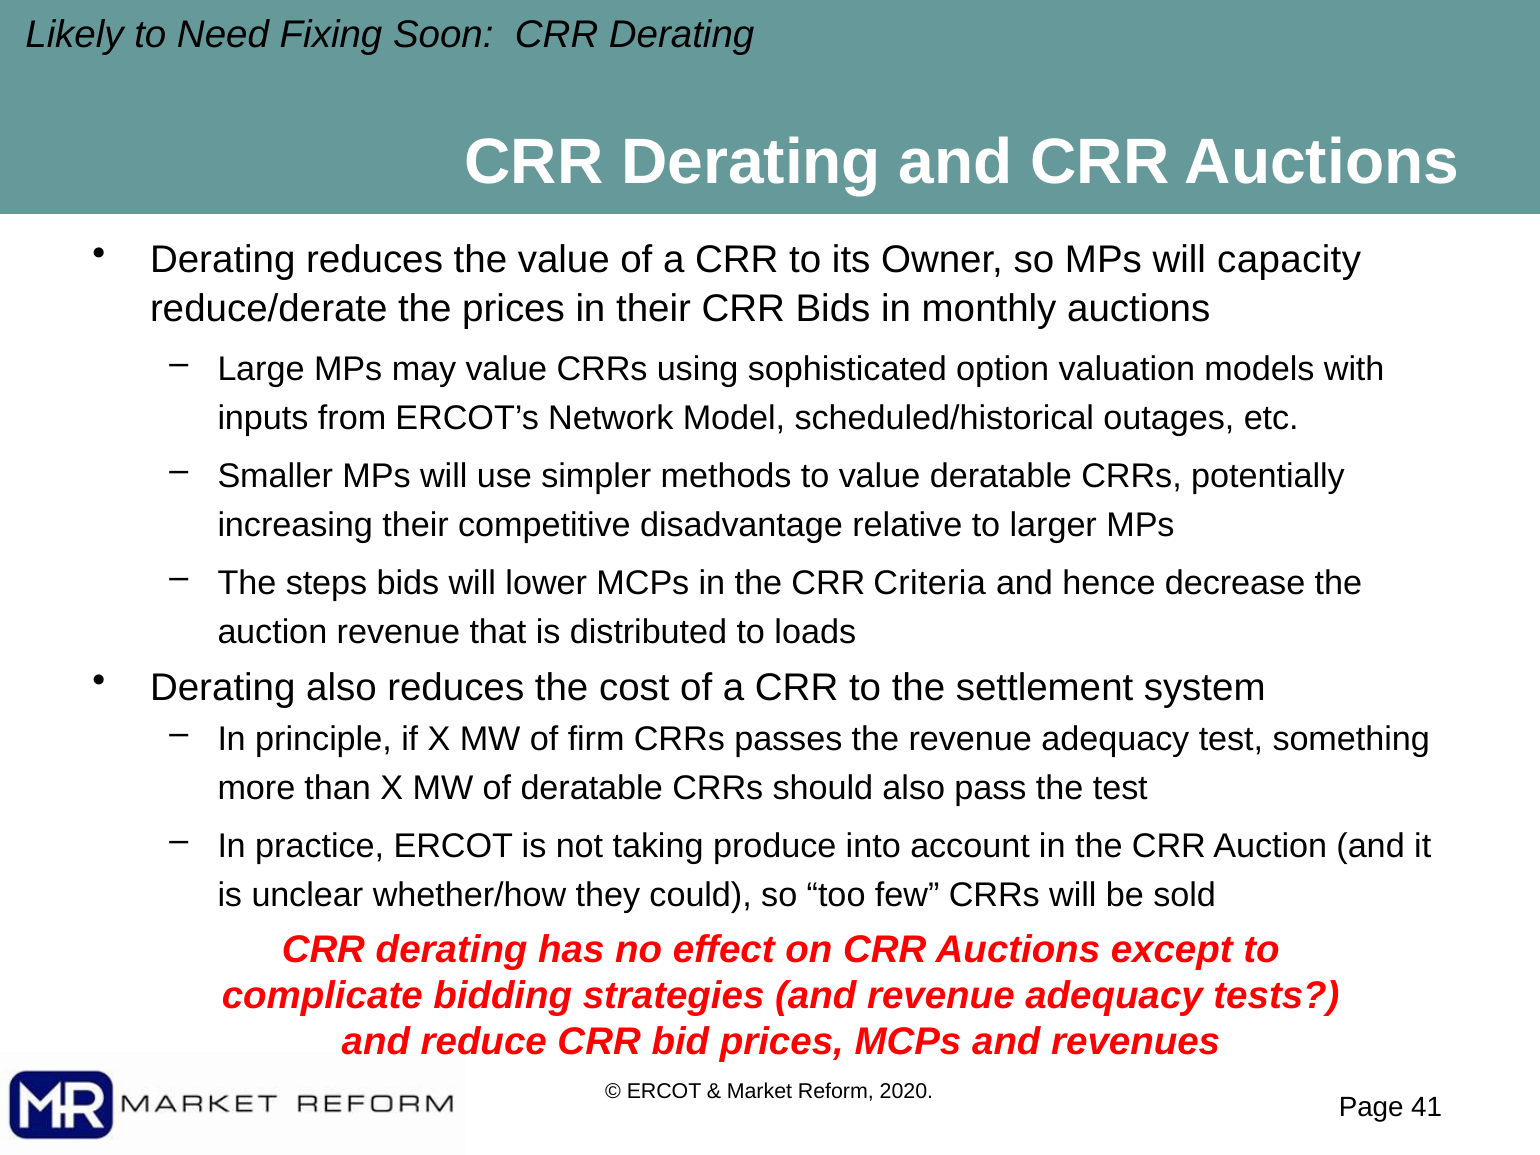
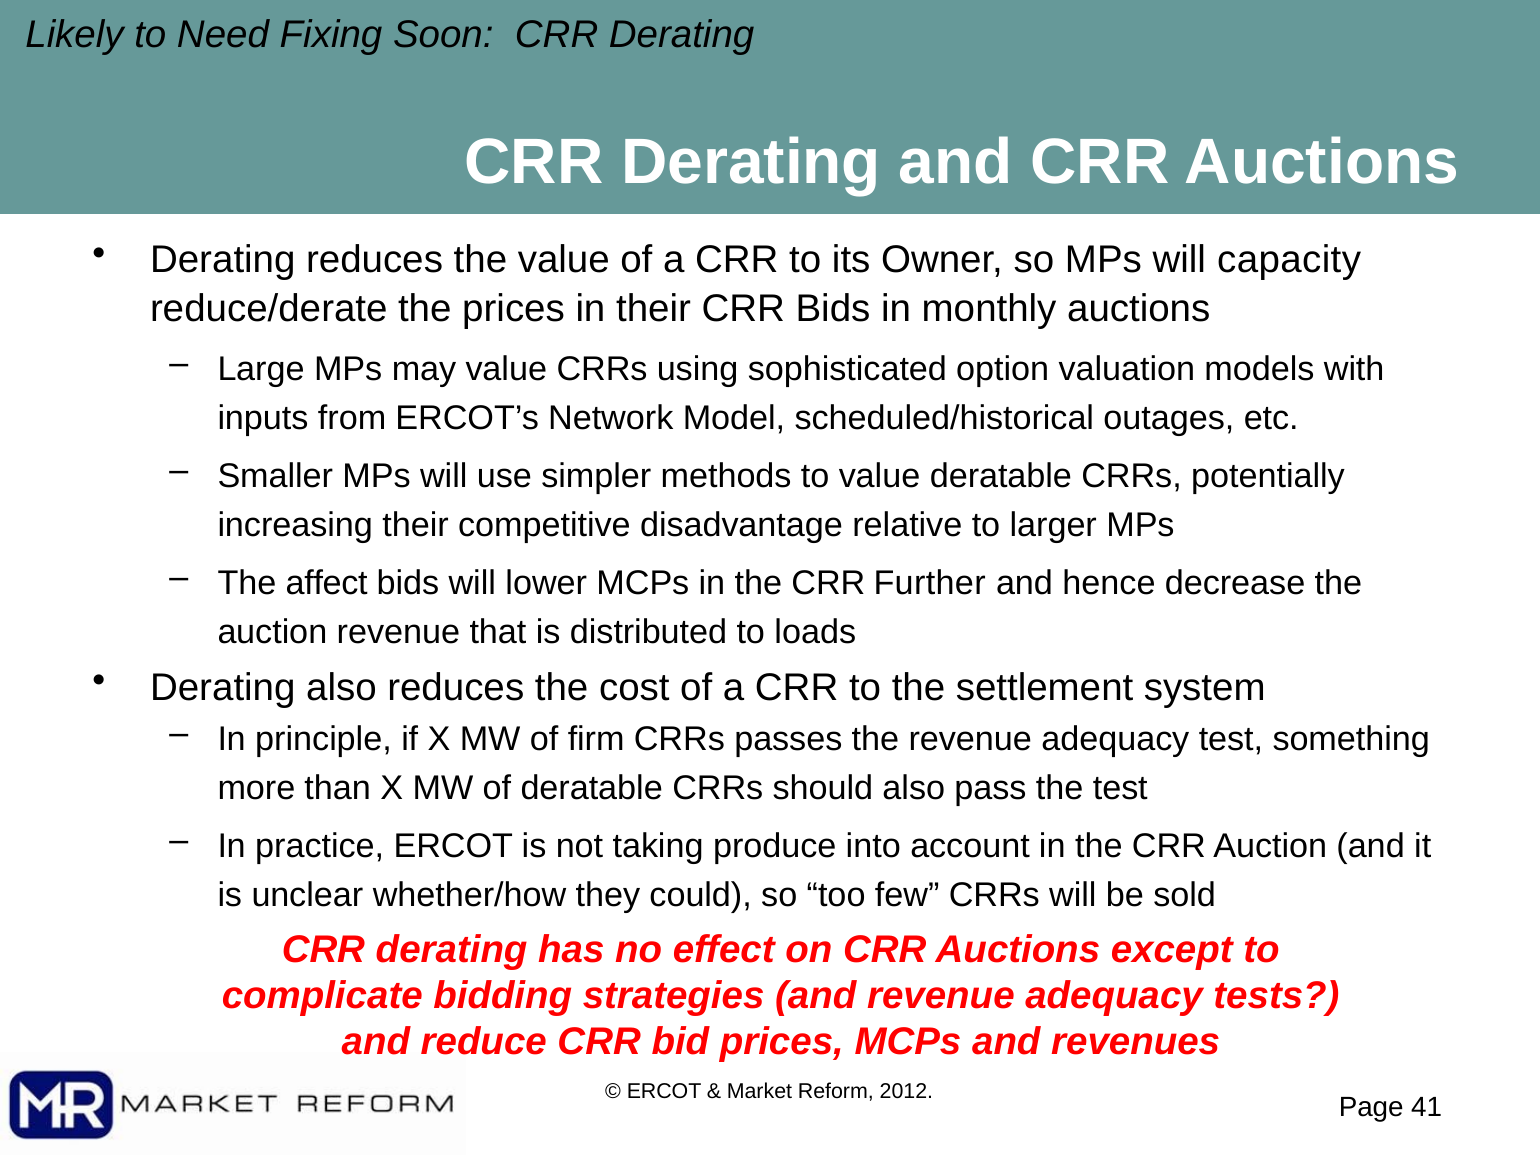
steps: steps -> affect
Criteria: Criteria -> Further
2020: 2020 -> 2012
